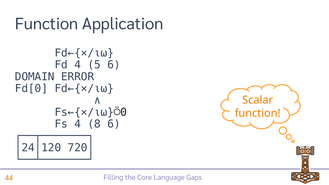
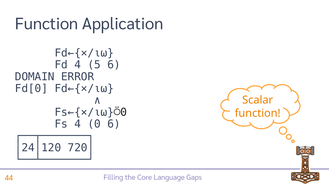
8: 8 -> 0
